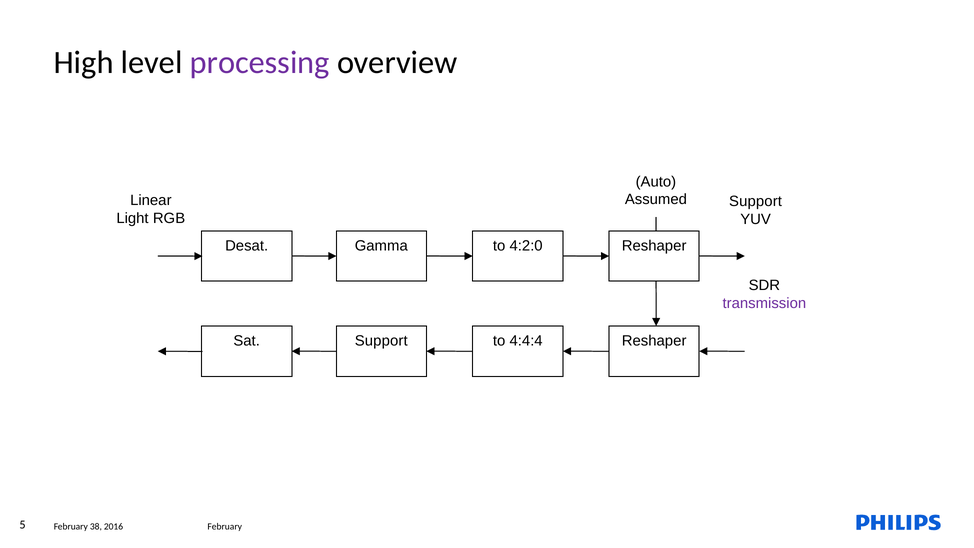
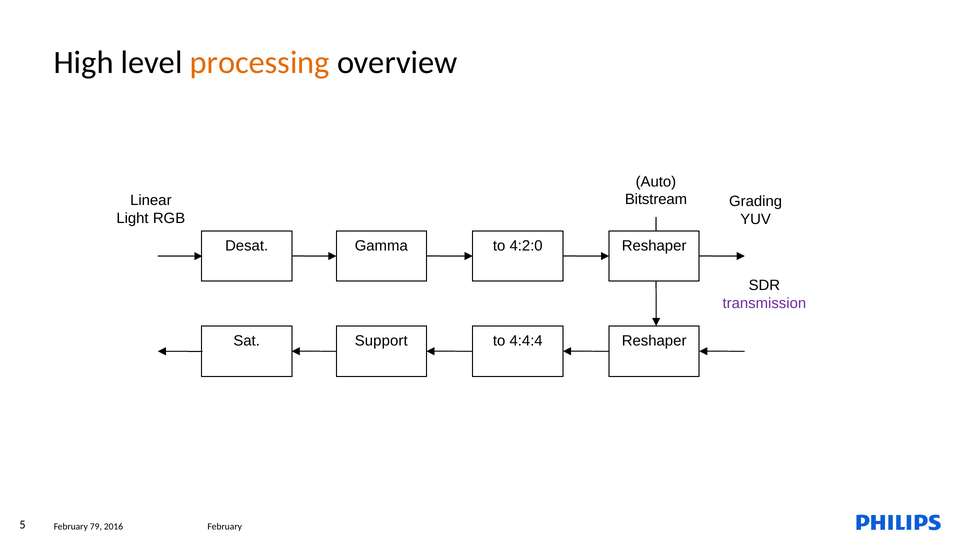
processing colour: purple -> orange
Assumed: Assumed -> Bitstream
Support at (756, 201): Support -> Grading
38: 38 -> 79
